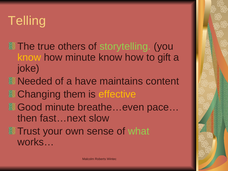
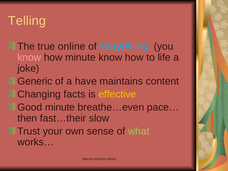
others: others -> online
storytelling colour: light green -> light blue
know at (29, 57) colour: yellow -> pink
gift: gift -> life
Needed: Needed -> Generic
them: them -> facts
fast…next: fast…next -> fast…their
